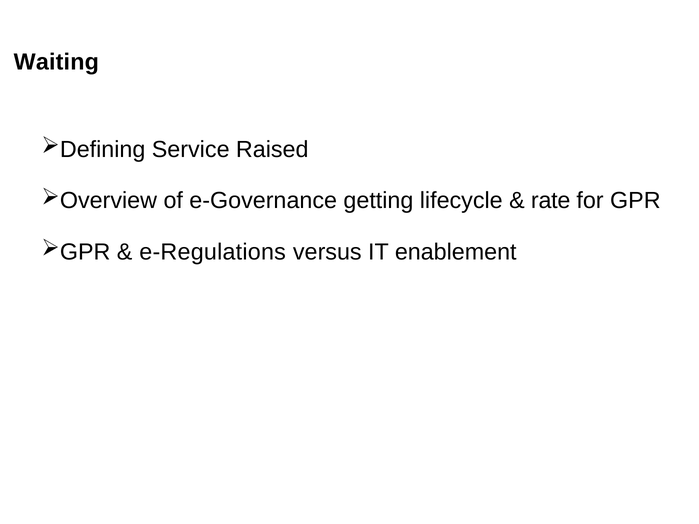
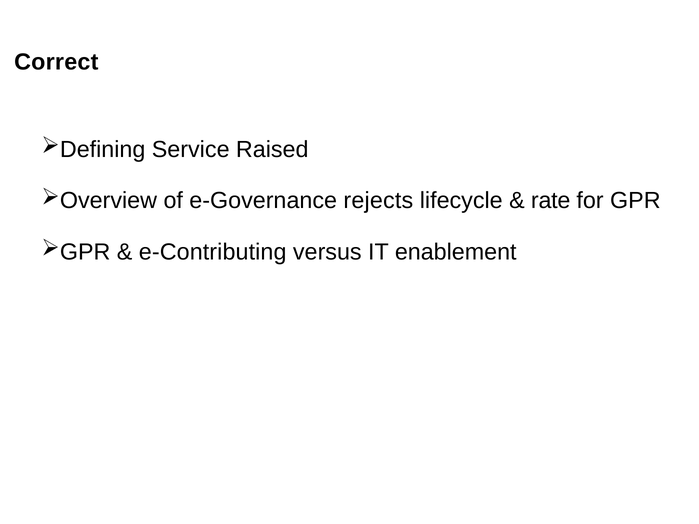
Waiting: Waiting -> Correct
getting: getting -> rejects
e-Regulations: e-Regulations -> e-Contributing
